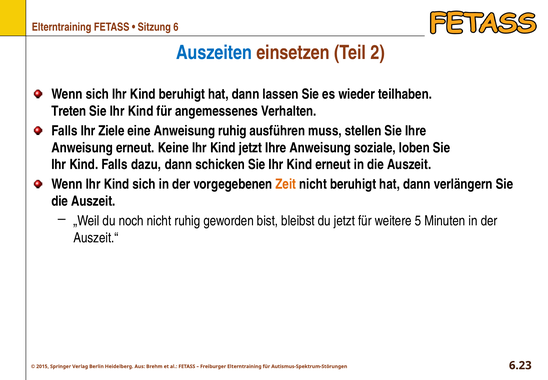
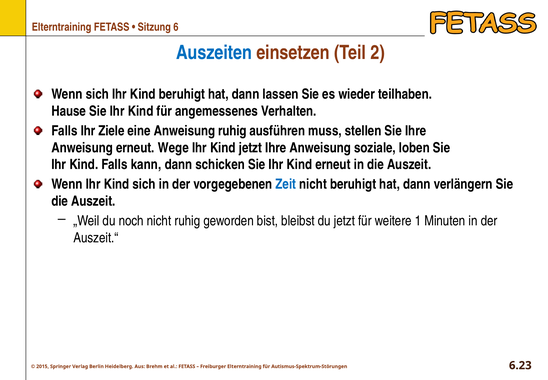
Treten: Treten -> Hause
Keine: Keine -> Wege
dazu: dazu -> kann
Zeit colour: orange -> blue
5: 5 -> 1
